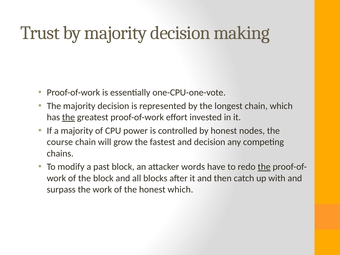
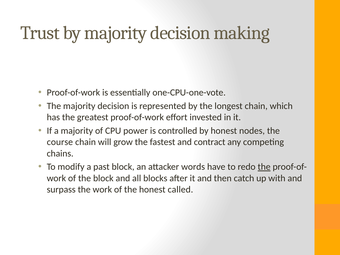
the at (68, 117) underline: present -> none
and decision: decision -> contract
honest which: which -> called
